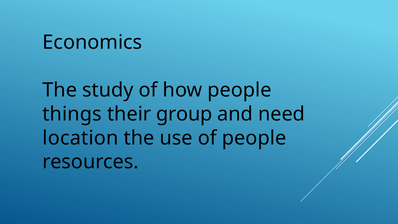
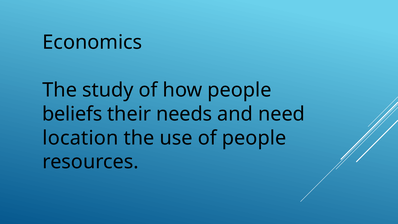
things: things -> beliefs
group: group -> needs
